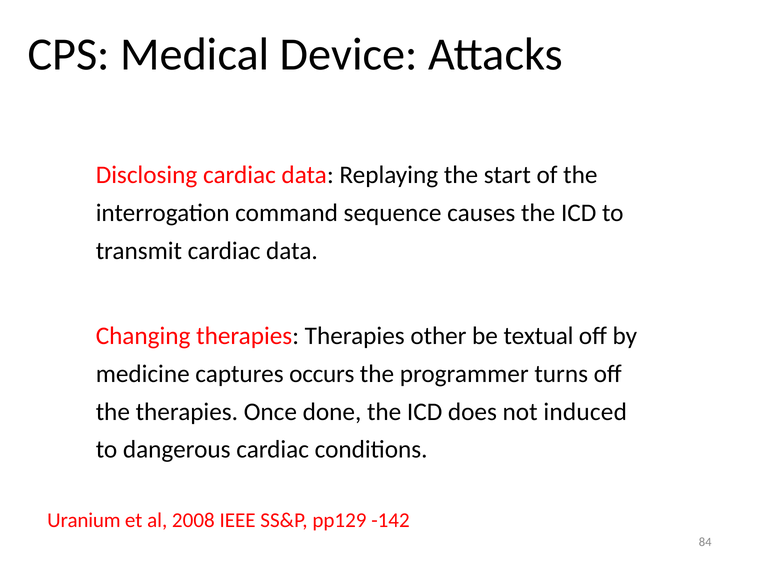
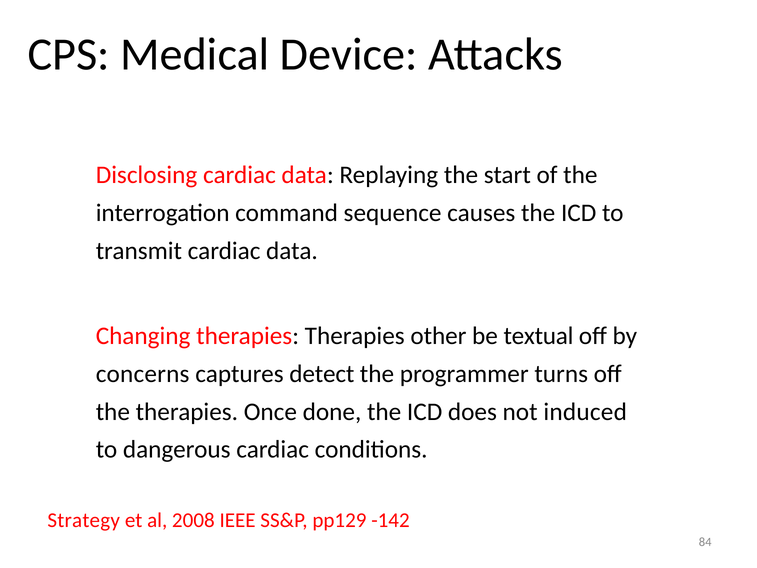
medicine: medicine -> concerns
occurs: occurs -> detect
Uranium: Uranium -> Strategy
